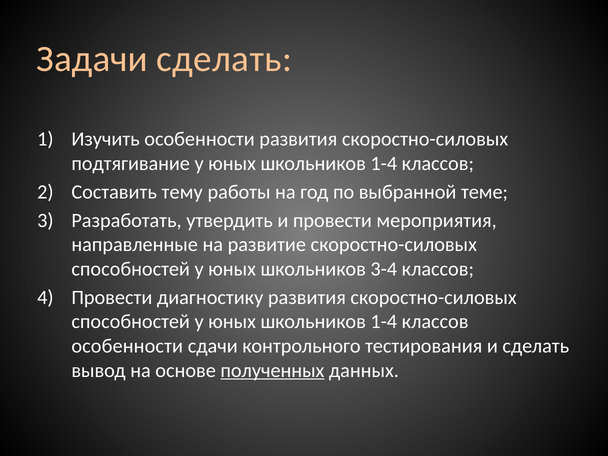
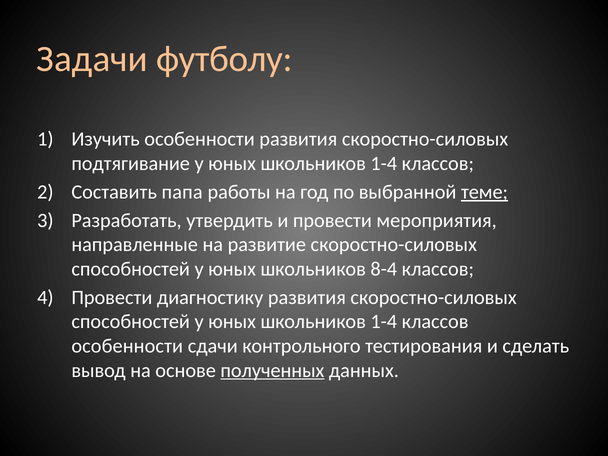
Задачи сделать: сделать -> футболу
тему: тему -> папа
теме underline: none -> present
3-4: 3-4 -> 8-4
